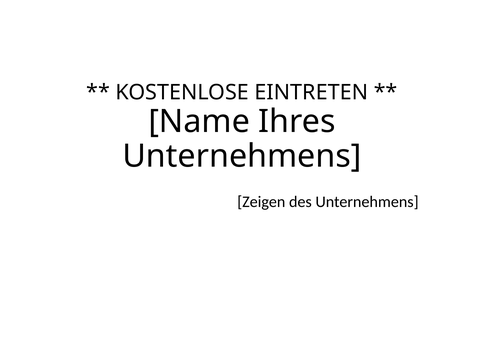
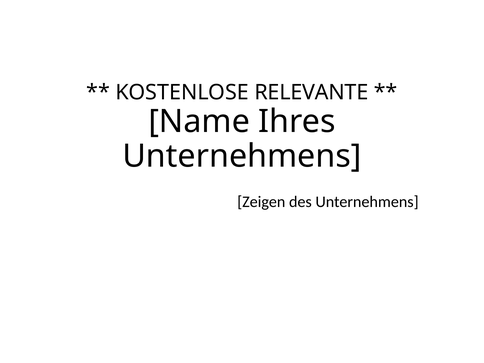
EINTRETEN: EINTRETEN -> RELEVANTE
